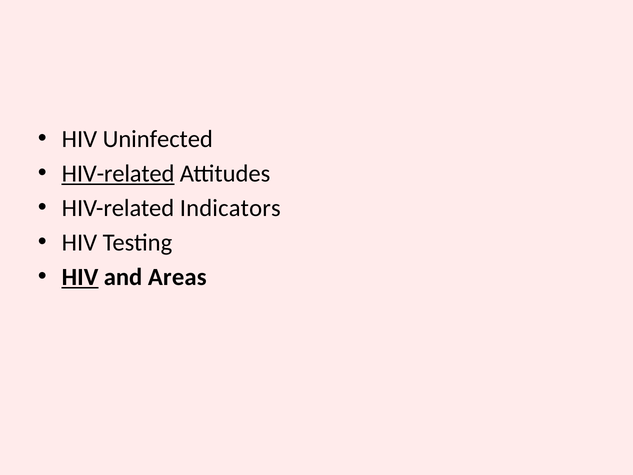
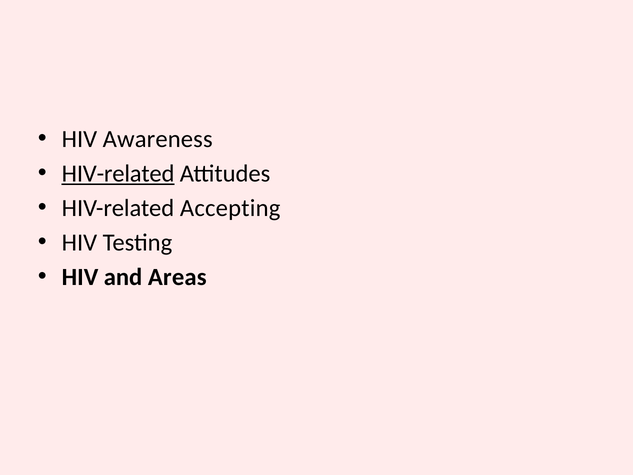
Uninfected: Uninfected -> Awareness
Indicators: Indicators -> Accepting
HIV at (80, 277) underline: present -> none
